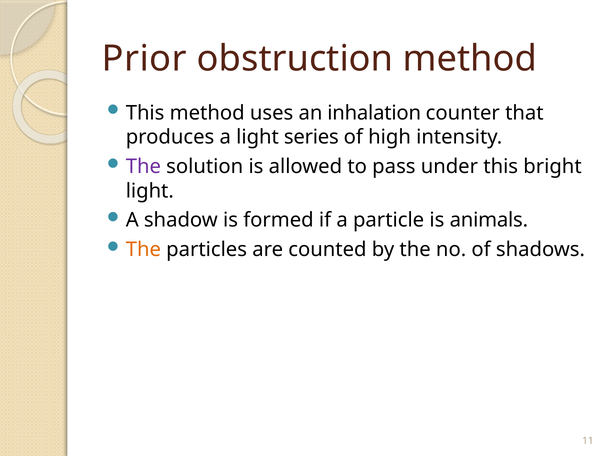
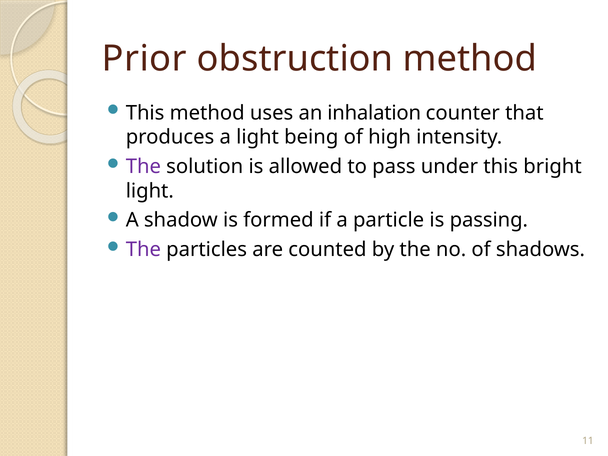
series: series -> being
animals: animals -> passing
The at (143, 250) colour: orange -> purple
